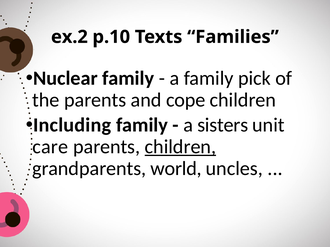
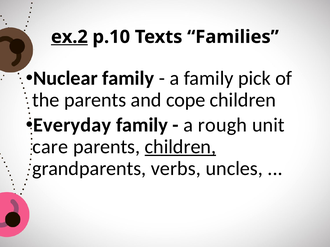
ex.2 underline: none -> present
Including: Including -> Everyday
sisters: sisters -> rough
world: world -> verbs
